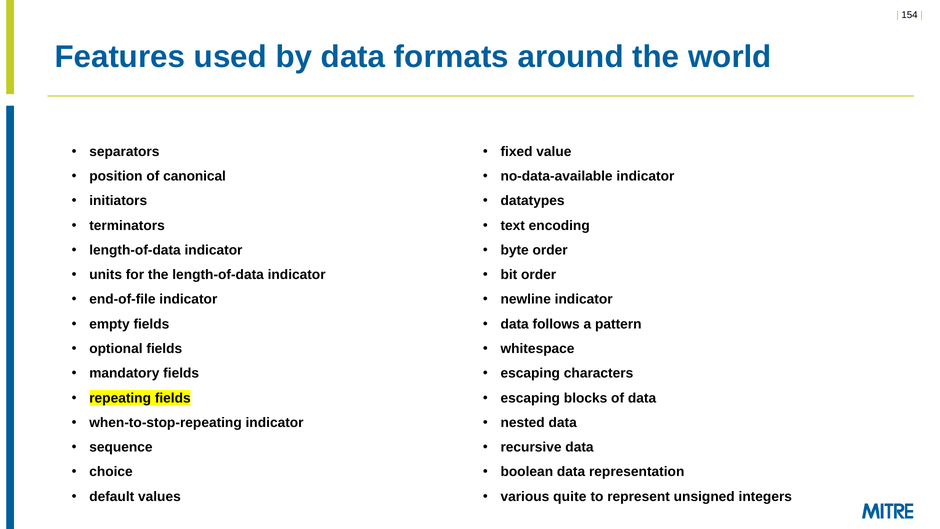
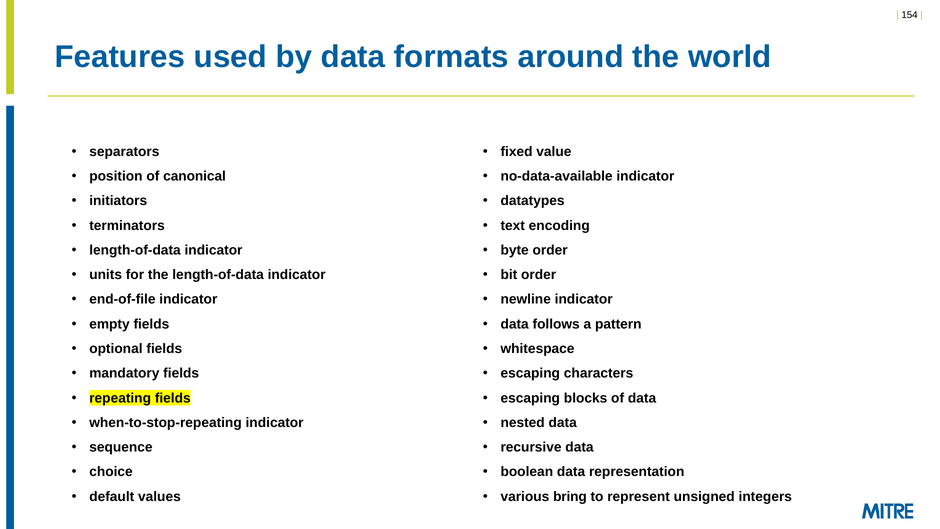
quite: quite -> bring
